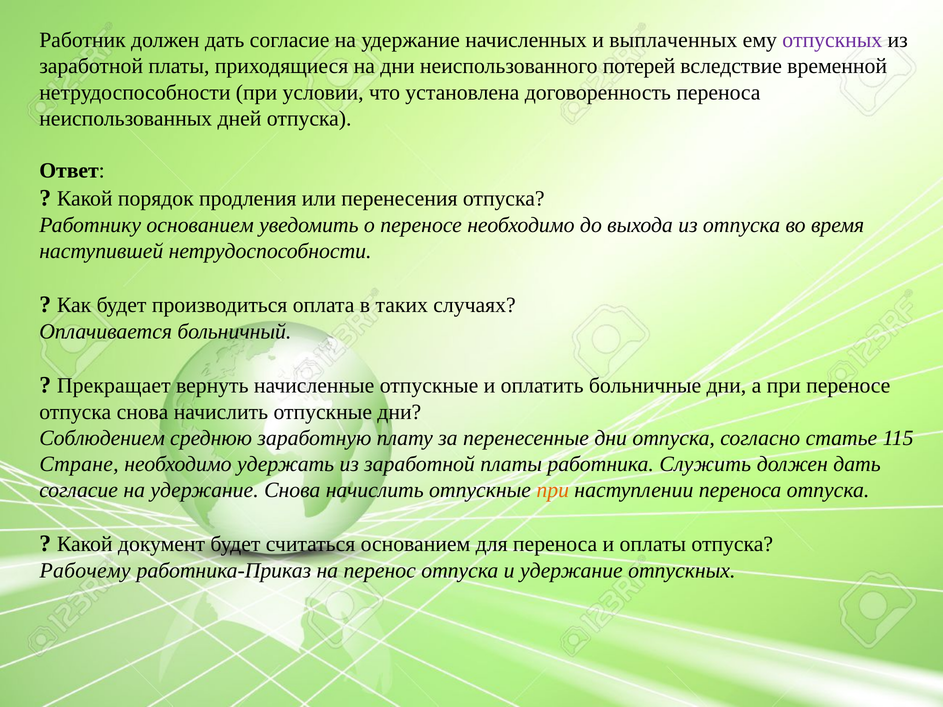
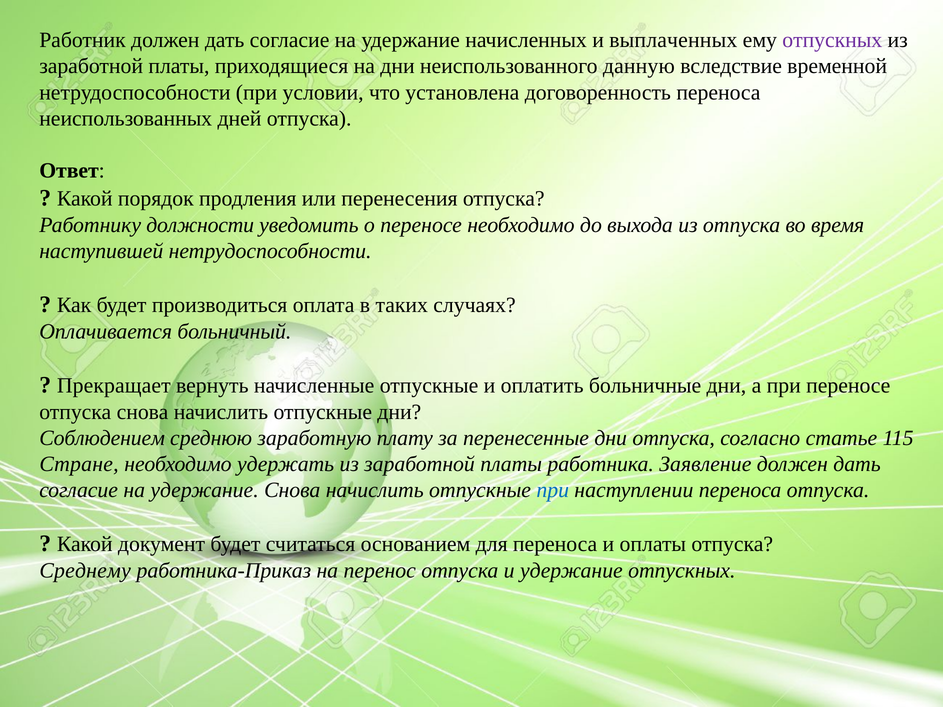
потерей: потерей -> данную
Работнику основанием: основанием -> должности
Служить: Служить -> Заявление
при at (553, 490) colour: orange -> blue
Рабочему: Рабочему -> Среднему
